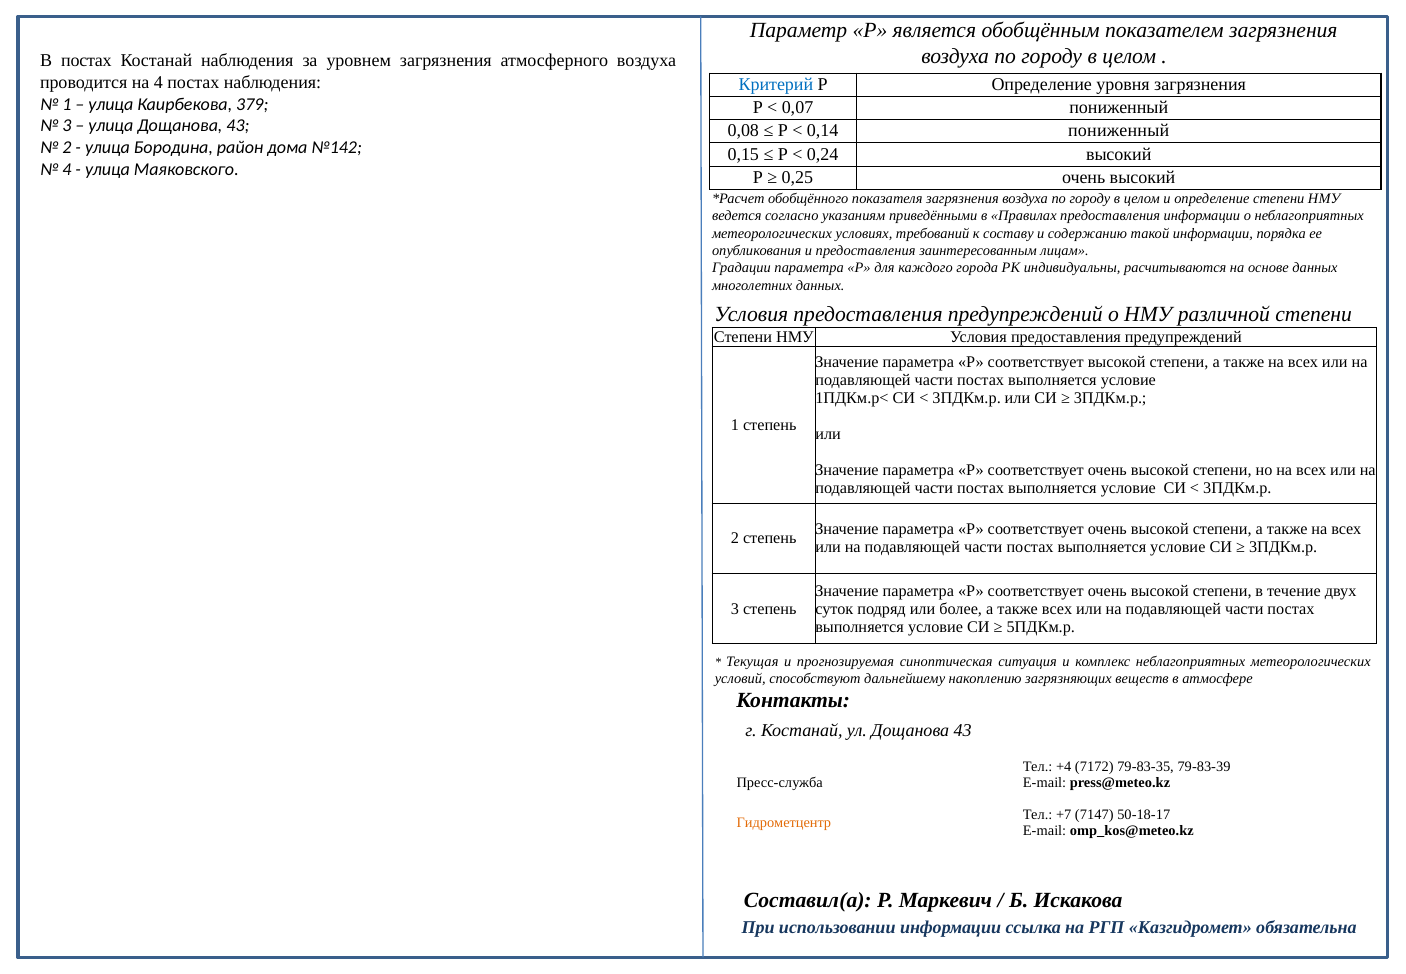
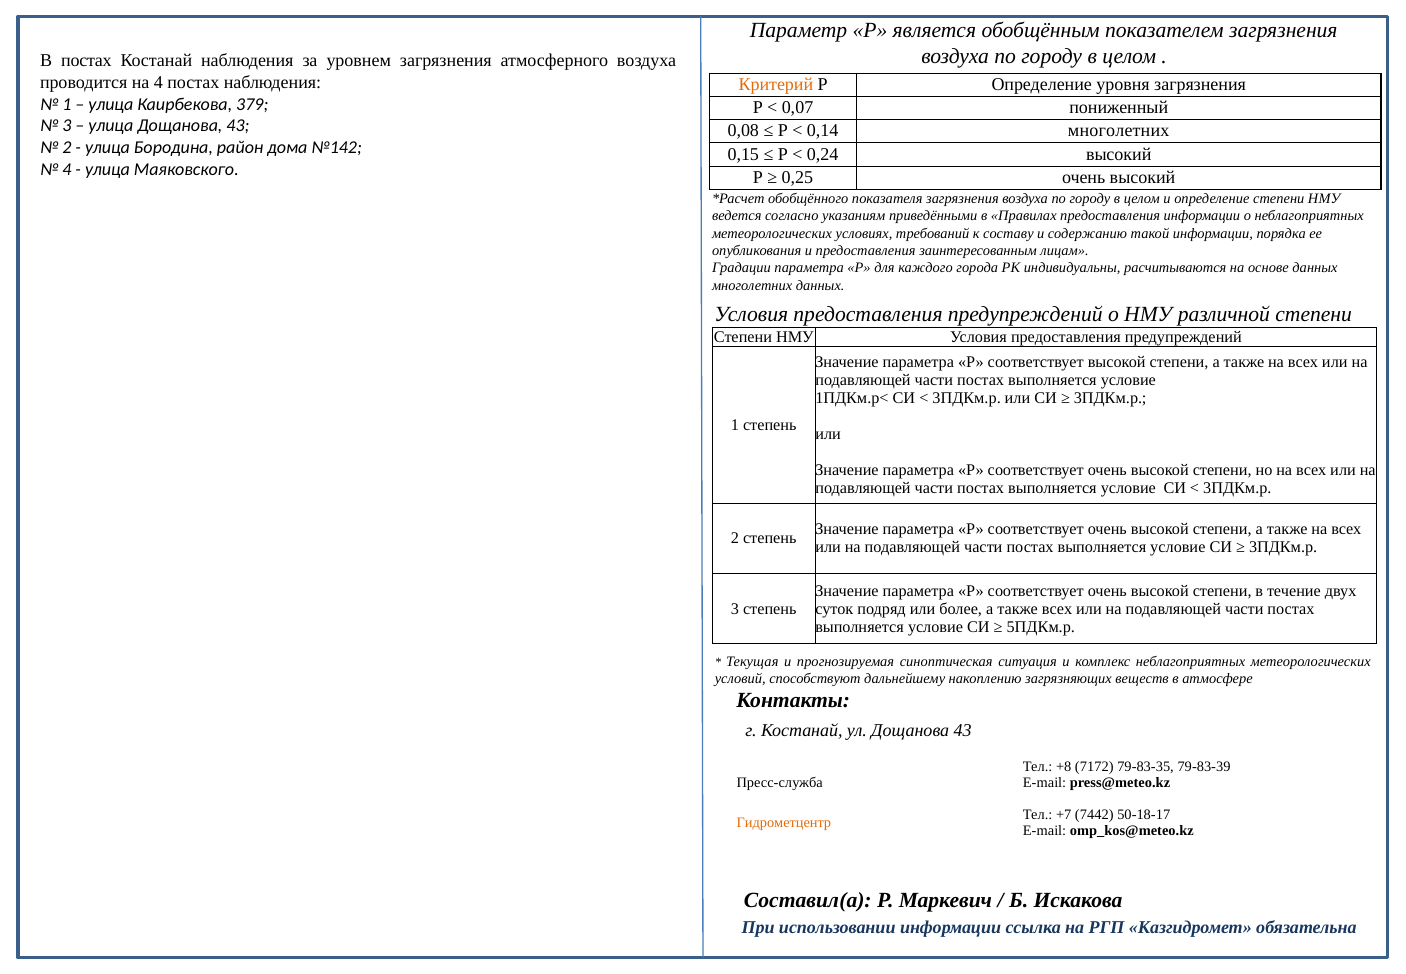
Критерий colour: blue -> orange
0,14 пониженный: пониженный -> многолетних
+4: +4 -> +8
7147: 7147 -> 7442
